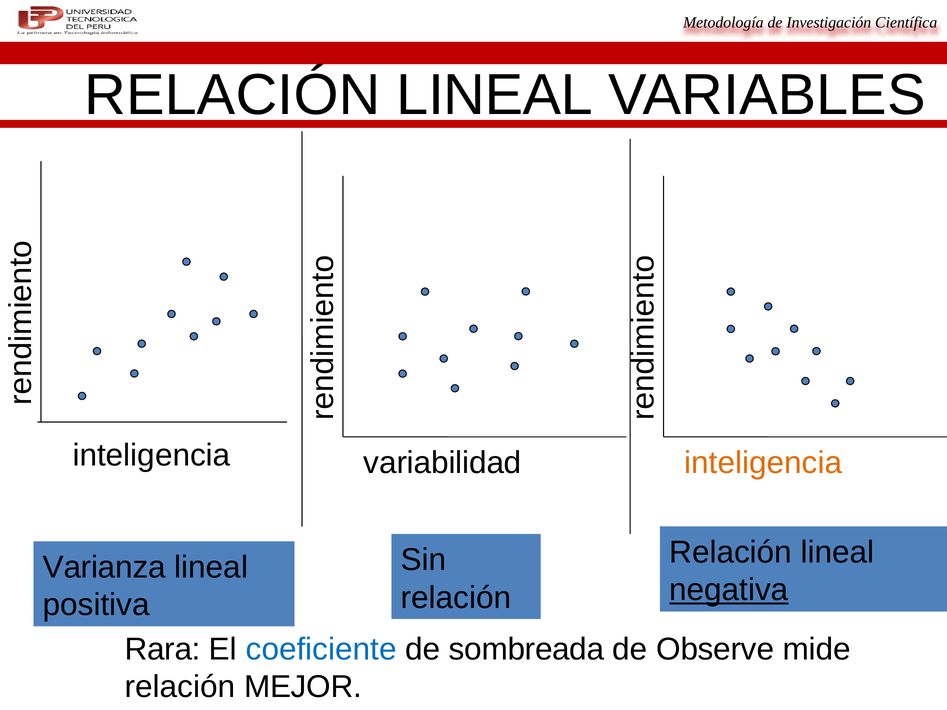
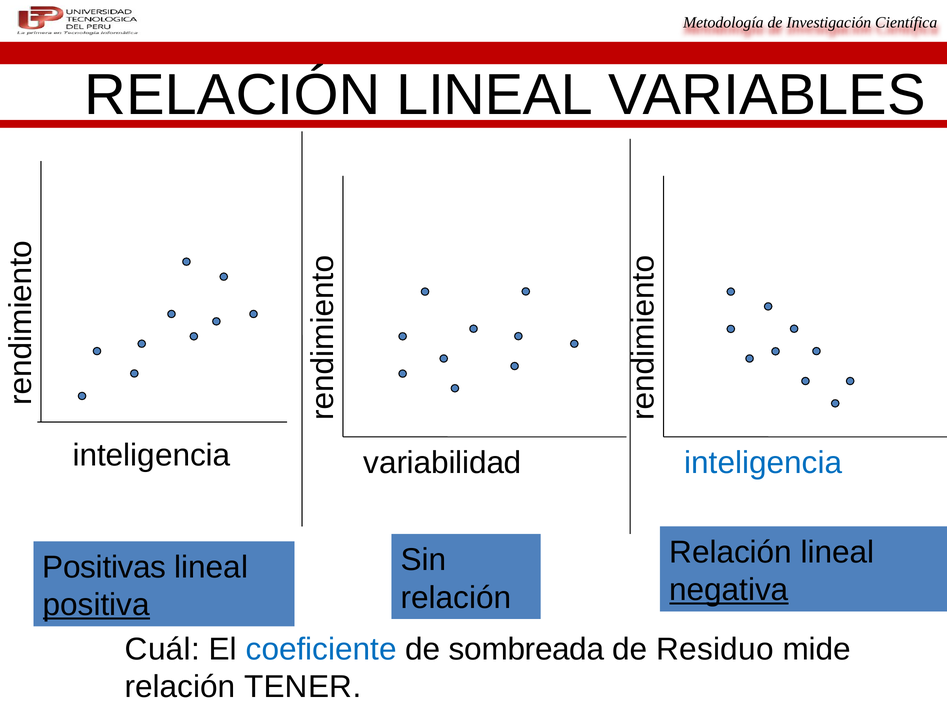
inteligencia at (763, 463) colour: orange -> blue
Varianza: Varianza -> Positivas
positiva underline: none -> present
Rara: Rara -> Cuál
Observe: Observe -> Residuo
MEJOR: MEJOR -> TENER
